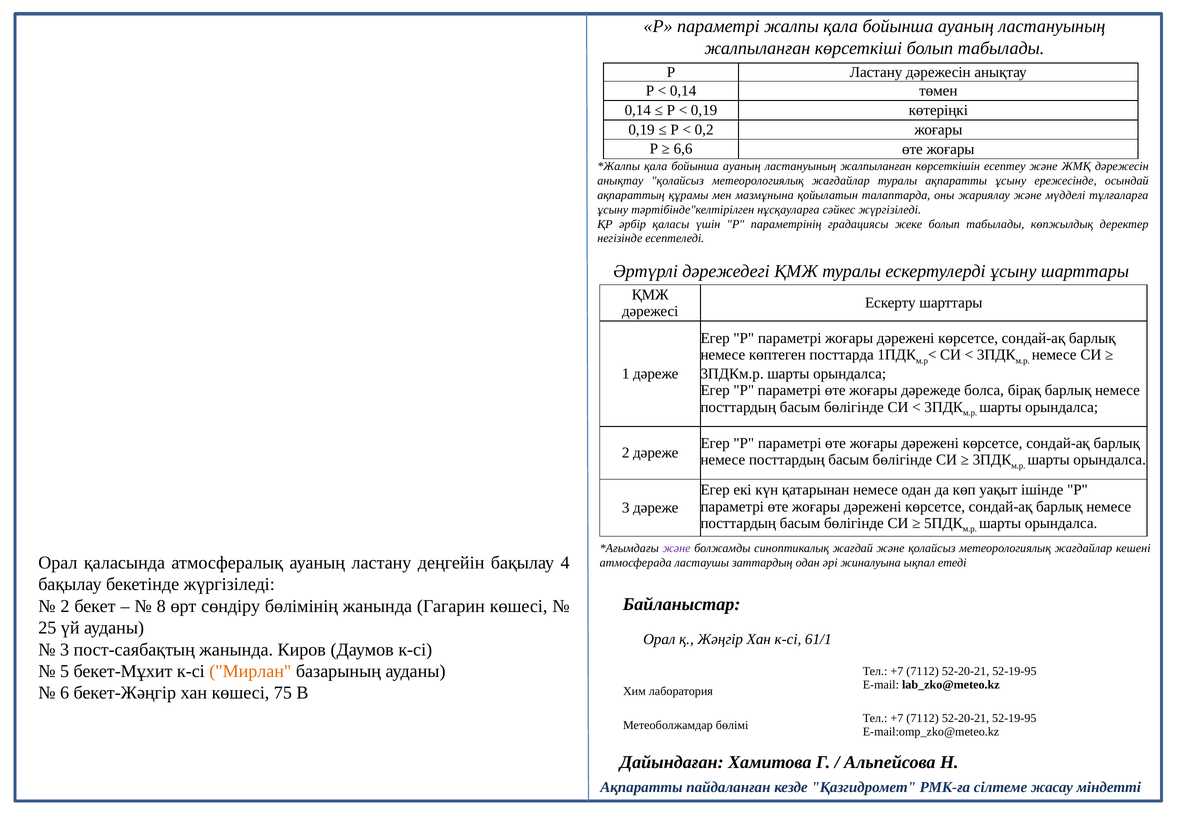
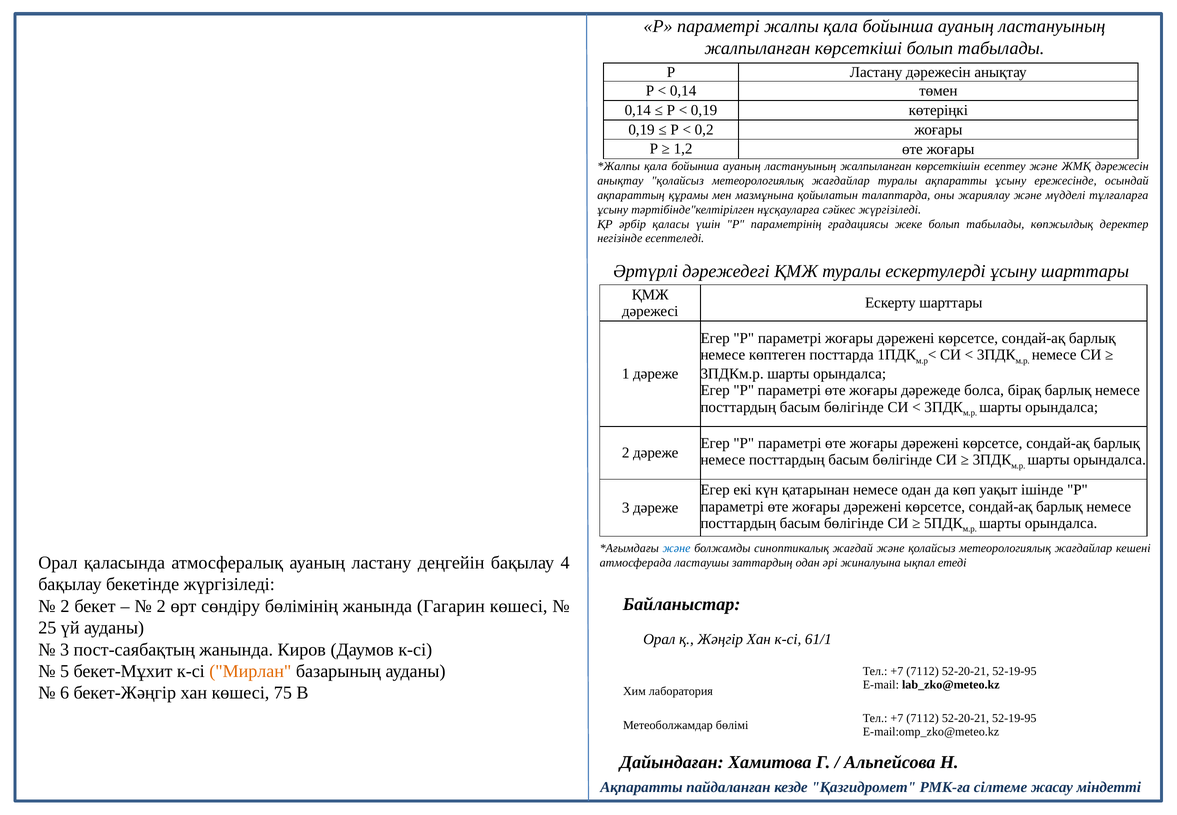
6,6: 6,6 -> 1,2
және at (677, 548) colour: purple -> blue
8 at (161, 606): 8 -> 2
